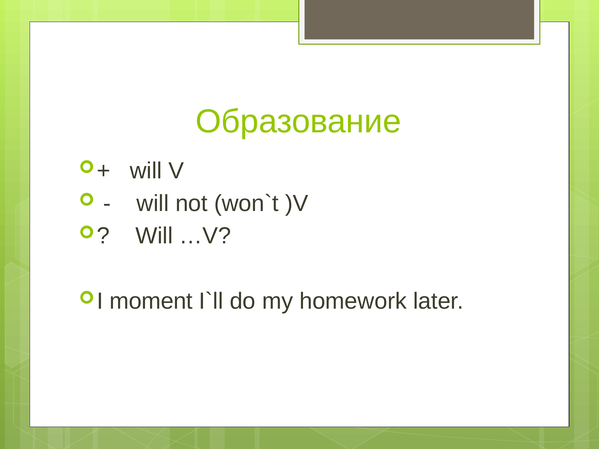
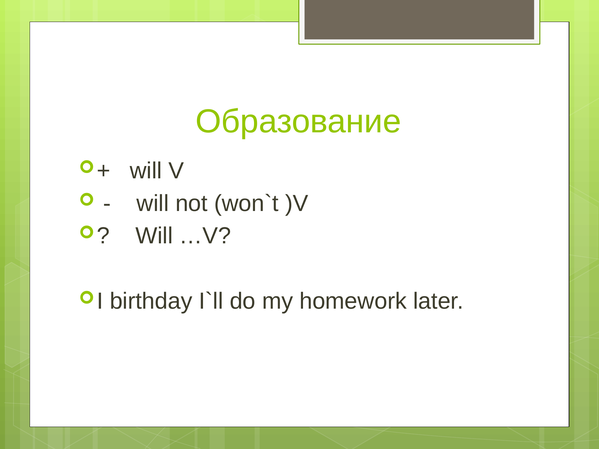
moment: moment -> birthday
